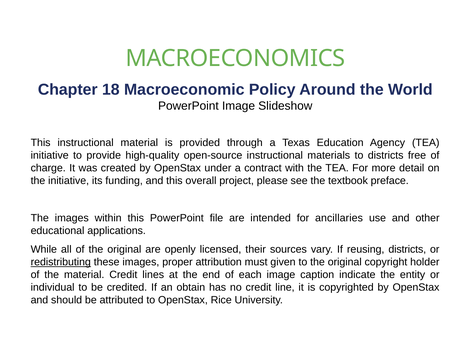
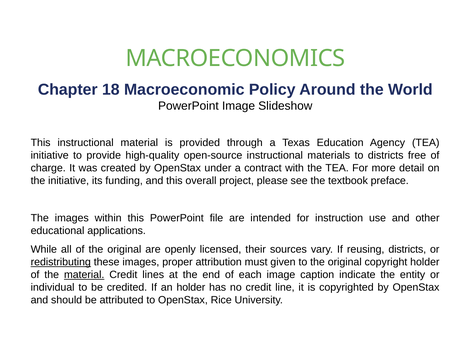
ancillaries: ancillaries -> instruction
material at (84, 275) underline: none -> present
an obtain: obtain -> holder
